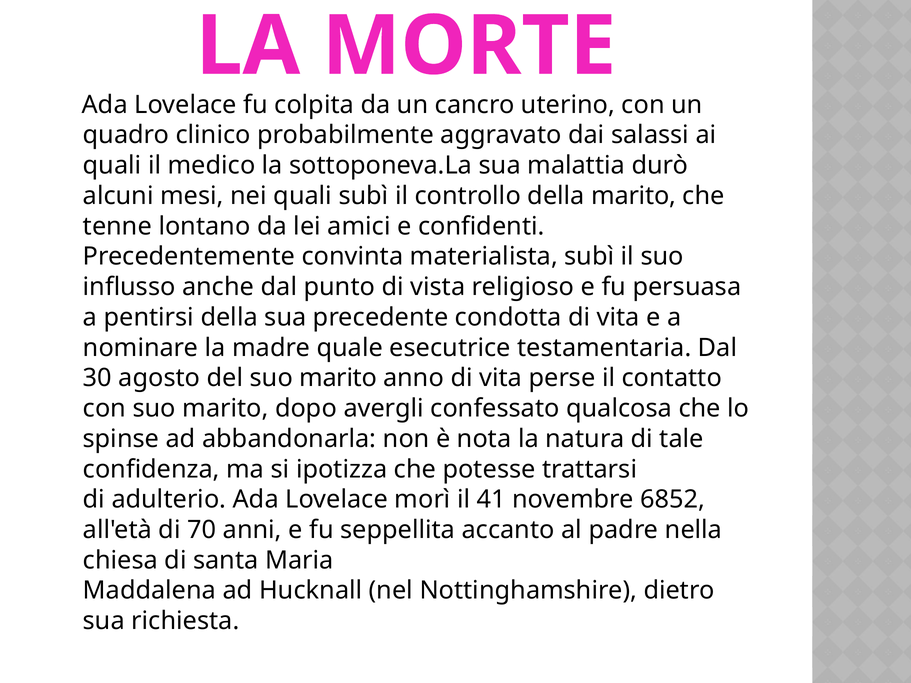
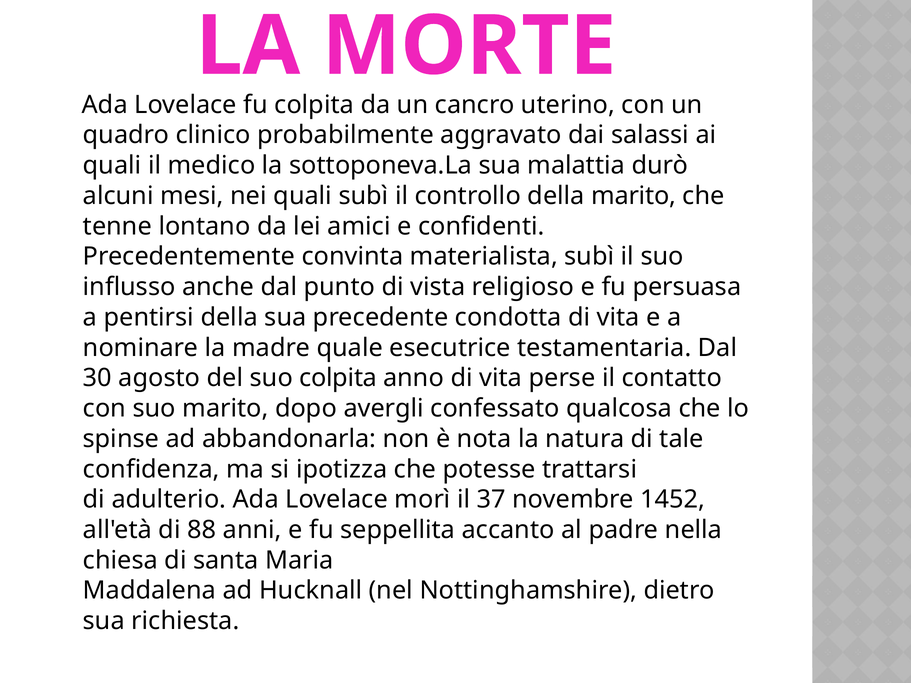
del suo marito: marito -> colpita
41: 41 -> 37
6852: 6852 -> 1452
70: 70 -> 88
